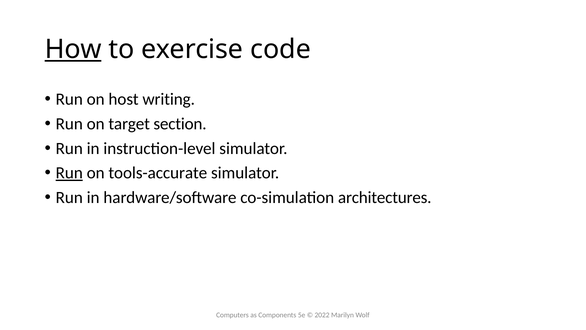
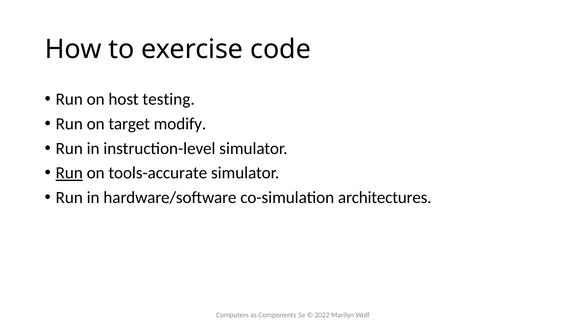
How underline: present -> none
writing: writing -> testing
section: section -> modify
